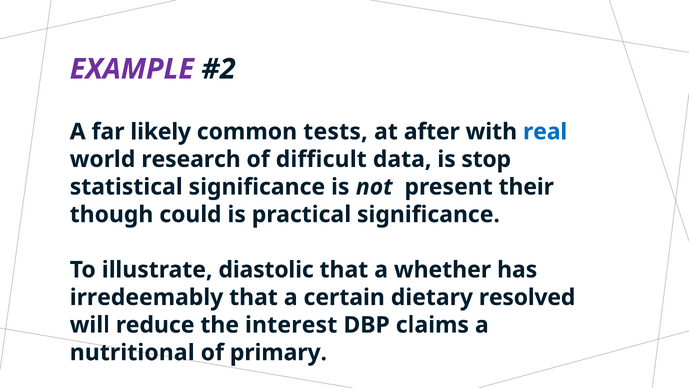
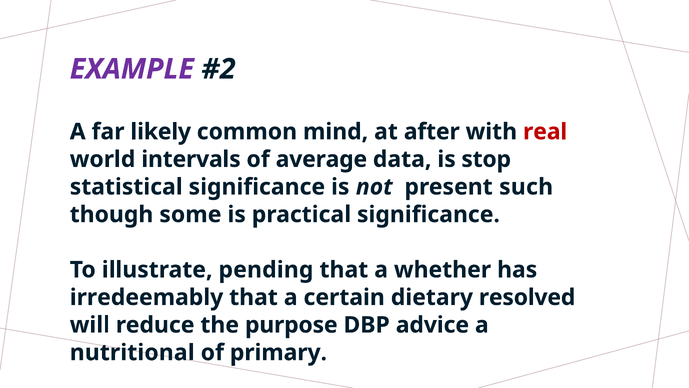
tests: tests -> mind
real colour: blue -> red
research: research -> intervals
difficult: difficult -> average
their: their -> such
could: could -> some
diastolic: diastolic -> pending
interest: interest -> purpose
claims: claims -> advice
